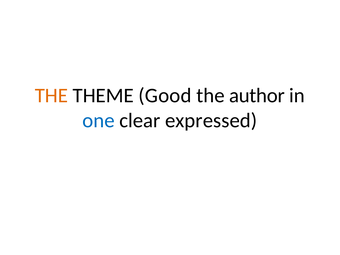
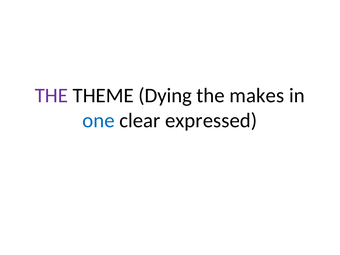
THE at (51, 96) colour: orange -> purple
Good: Good -> Dying
author: author -> makes
